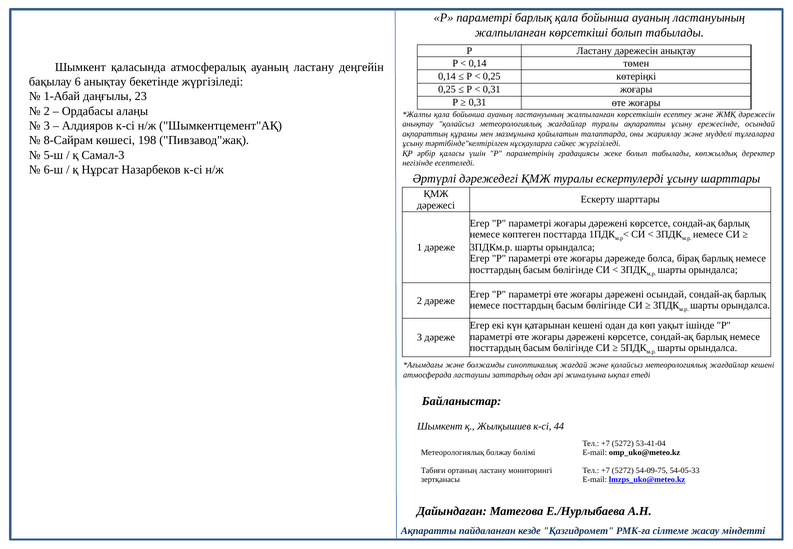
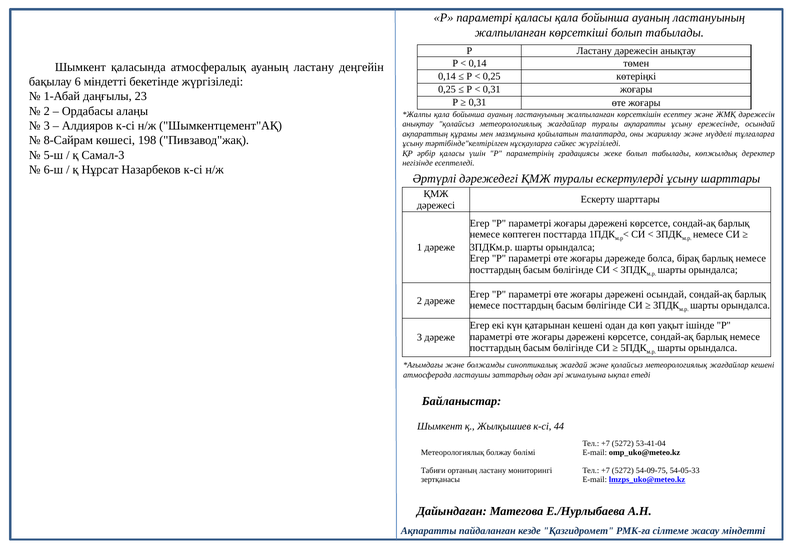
параметрі барлық: барлық -> қаласы
6 анықтау: анықтау -> міндетті
